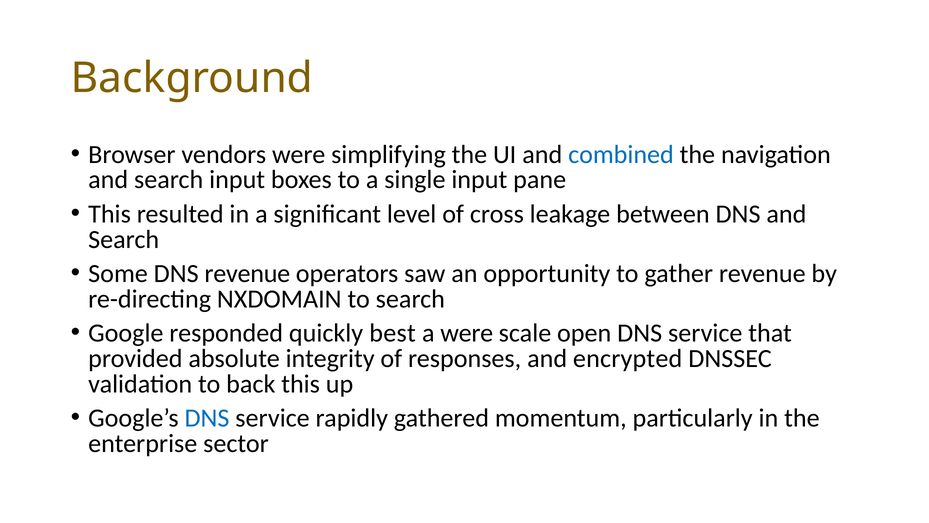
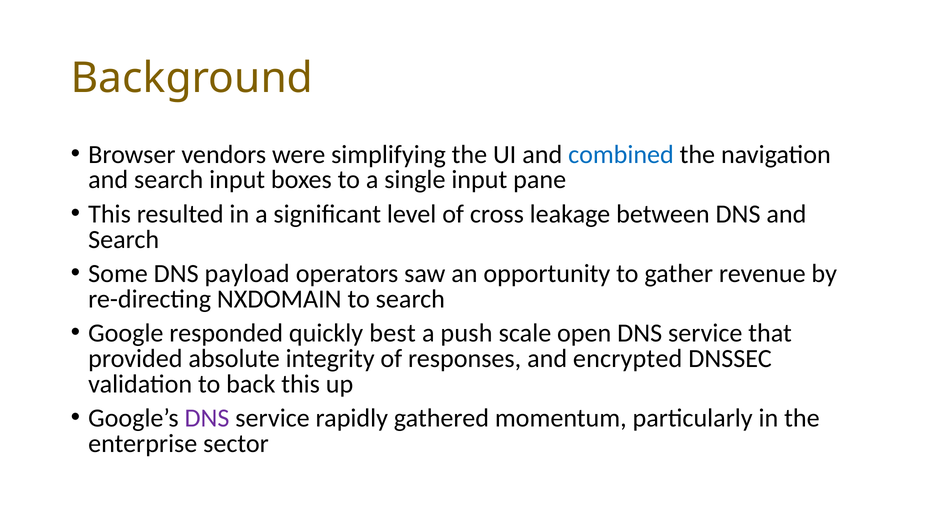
DNS revenue: revenue -> payload
a were: were -> push
DNS at (207, 418) colour: blue -> purple
